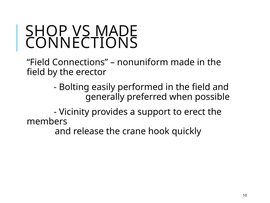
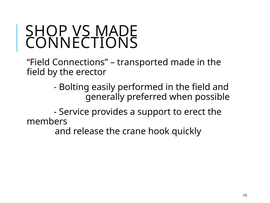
nonuniform: nonuniform -> transported
Vicinity: Vicinity -> Service
